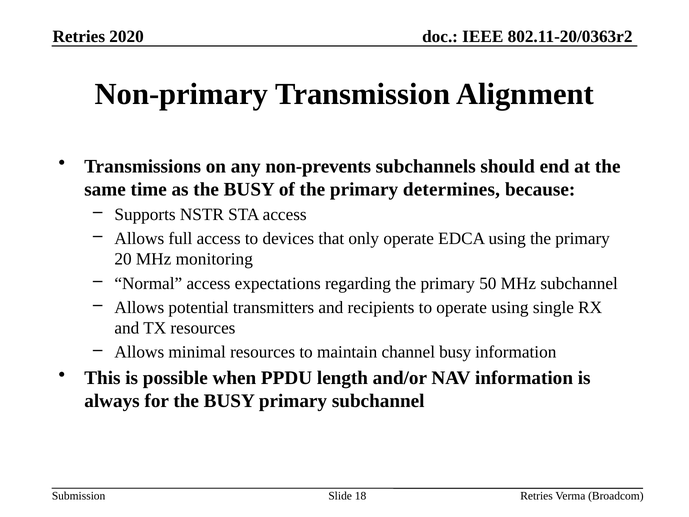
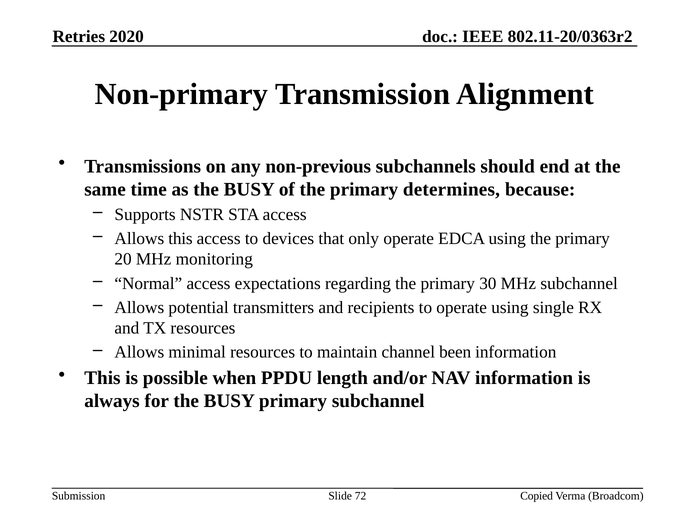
non-prevents: non-prevents -> non-previous
Allows full: full -> this
50: 50 -> 30
channel busy: busy -> been
Retries at (537, 496): Retries -> Copied
18: 18 -> 72
